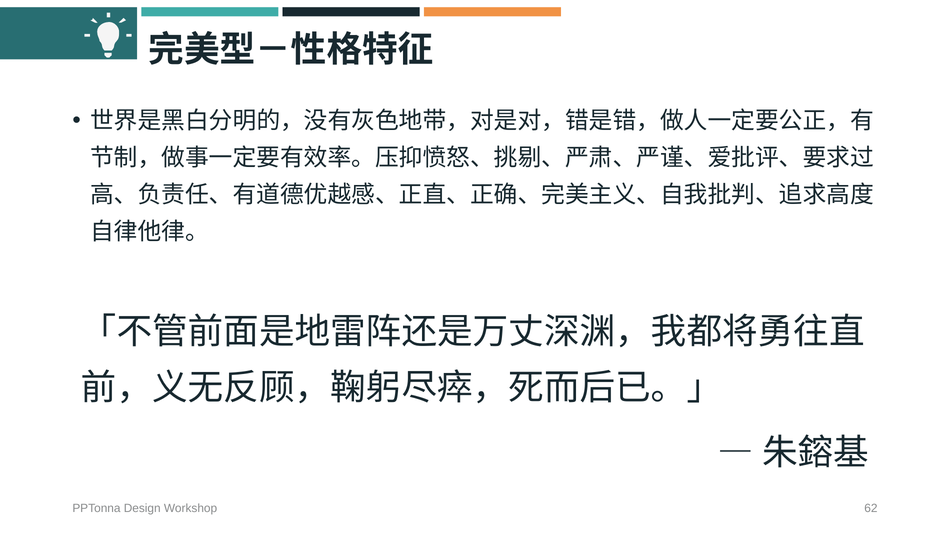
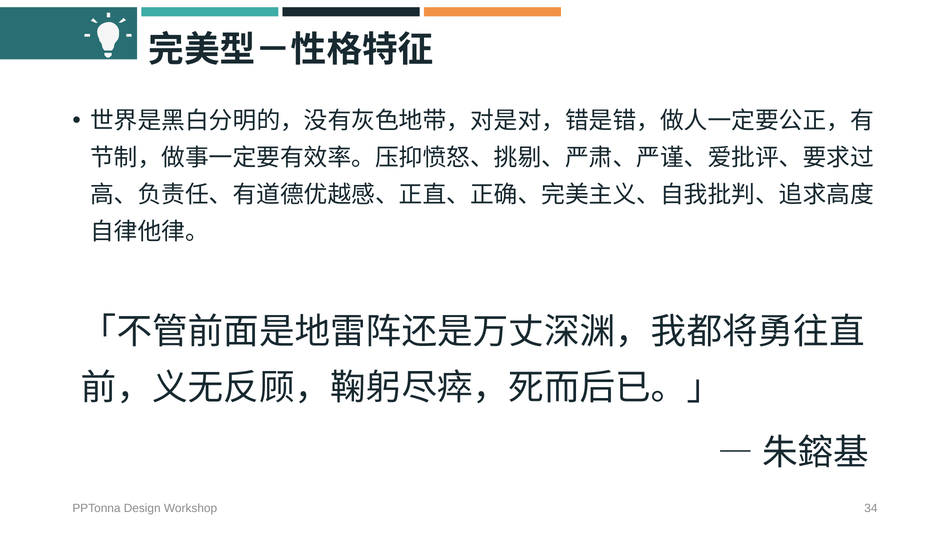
62: 62 -> 34
